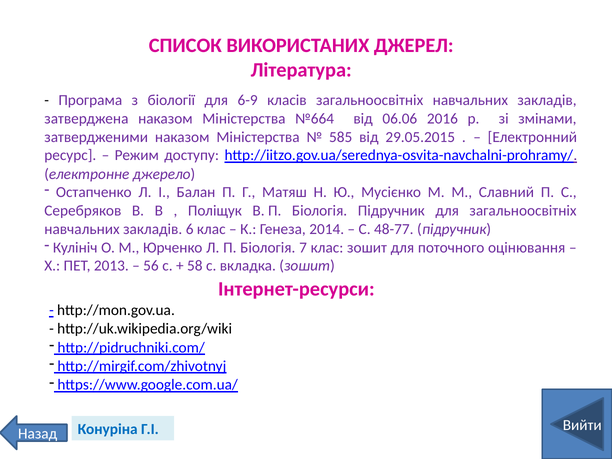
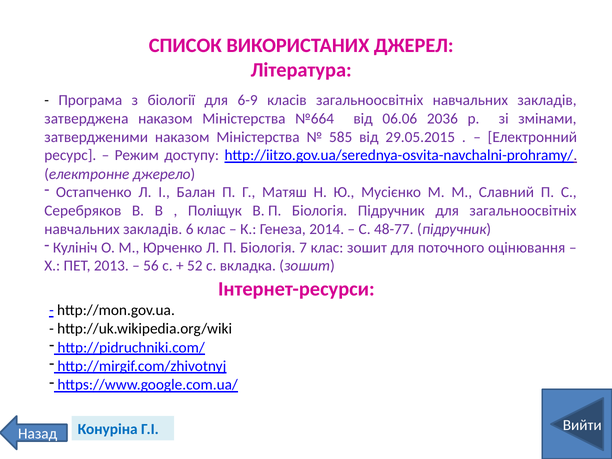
2016: 2016 -> 2036
58: 58 -> 52
